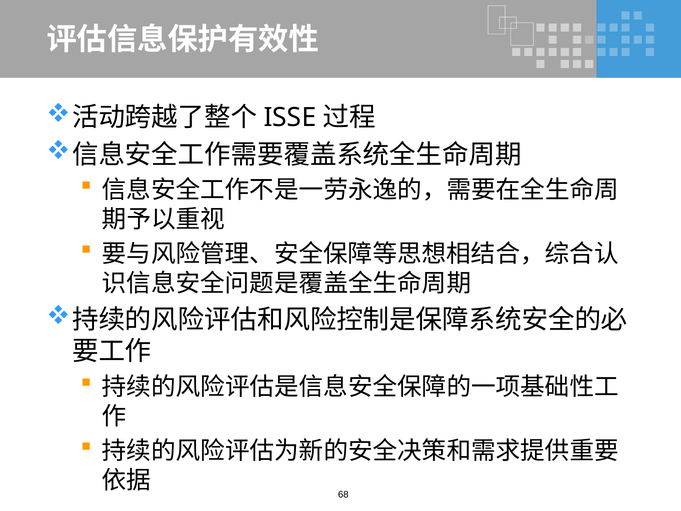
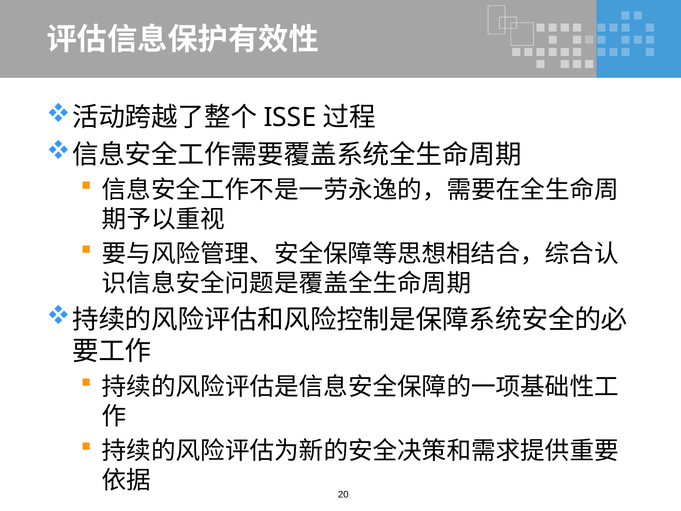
68: 68 -> 20
